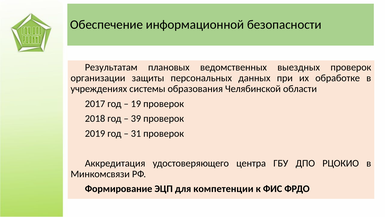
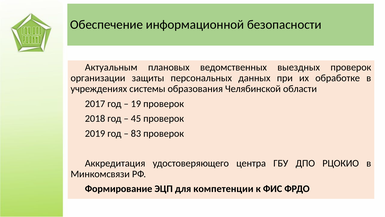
Результатам: Результатам -> Актуальным
39: 39 -> 45
31: 31 -> 83
